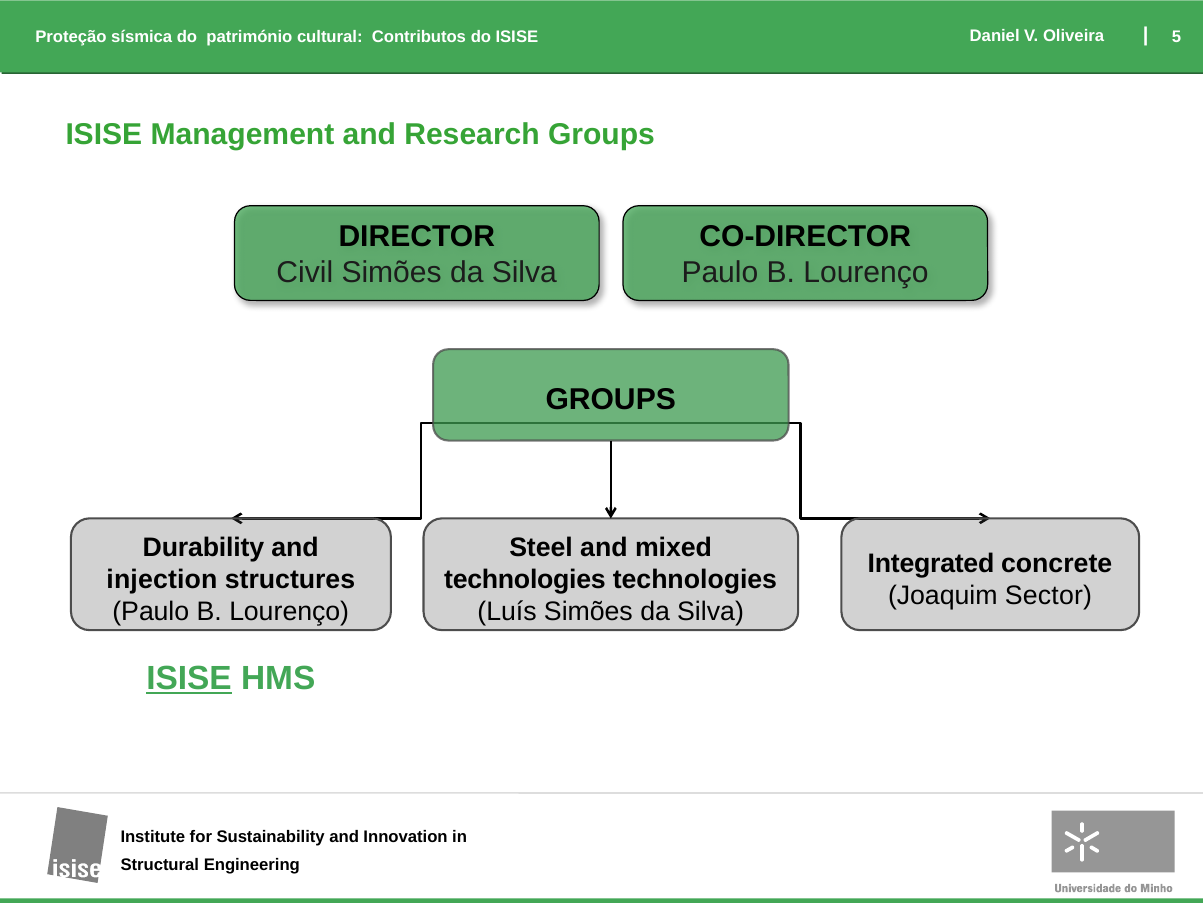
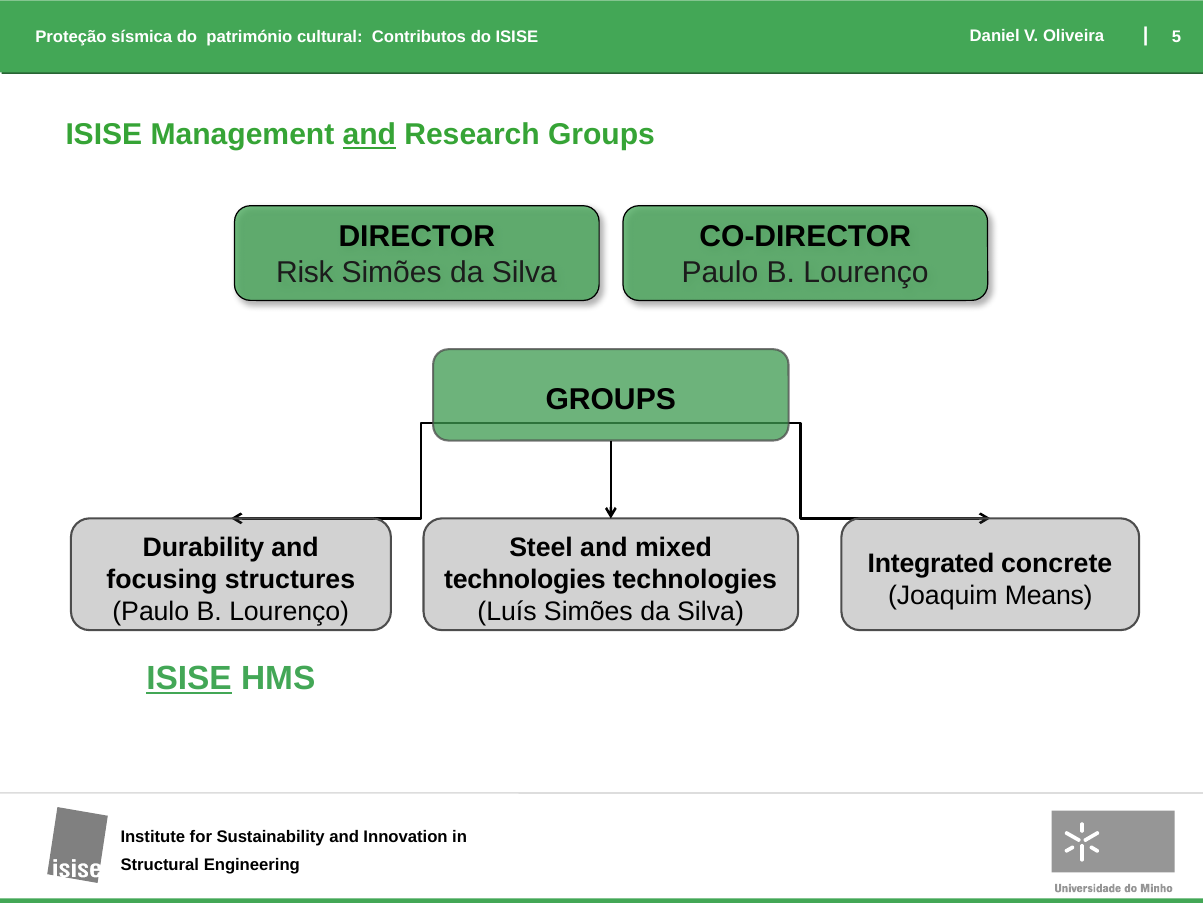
and at (369, 135) underline: none -> present
Civil: Civil -> Risk
injection: injection -> focusing
Sector: Sector -> Means
